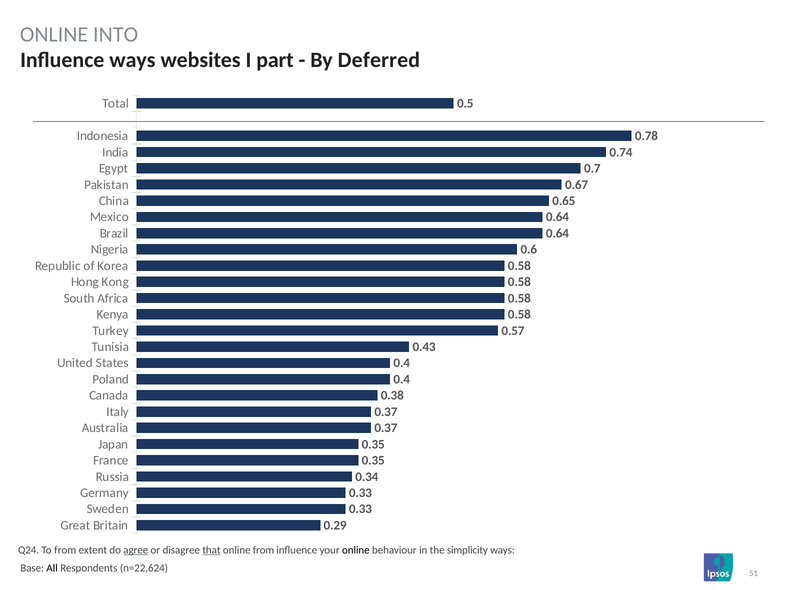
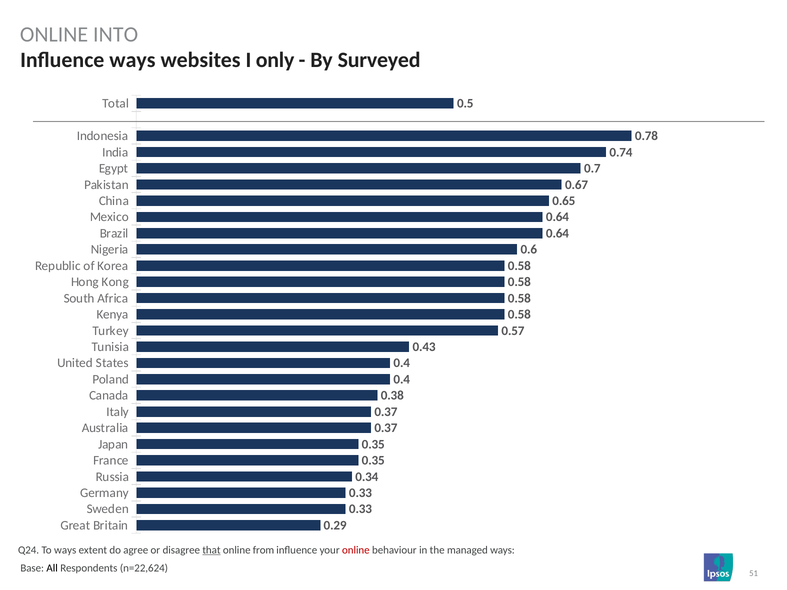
part: part -> only
Deferred: Deferred -> Surveyed
To from: from -> ways
agree underline: present -> none
online at (356, 550) colour: black -> red
simplicity: simplicity -> managed
